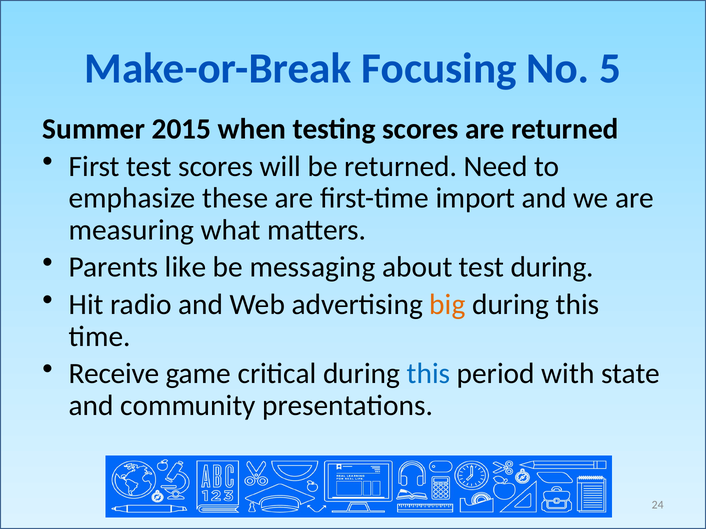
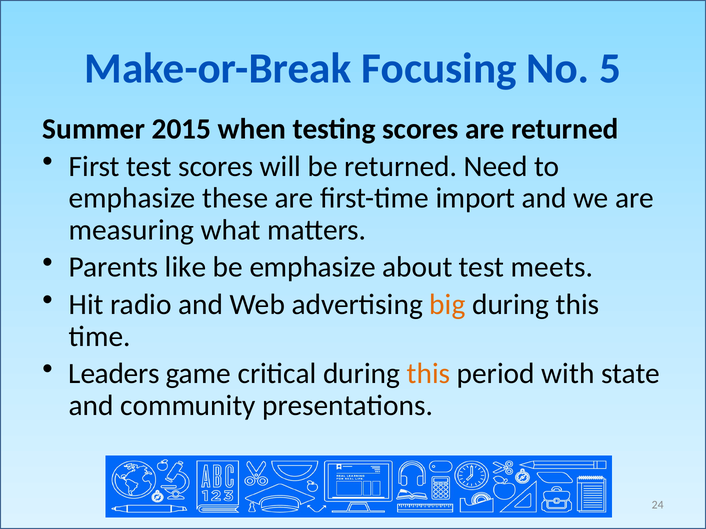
be messaging: messaging -> emphasize
test during: during -> meets
Receive: Receive -> Leaders
this at (429, 374) colour: blue -> orange
